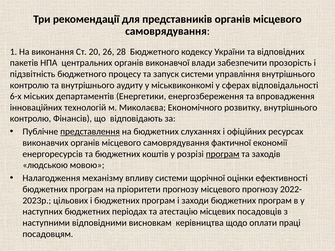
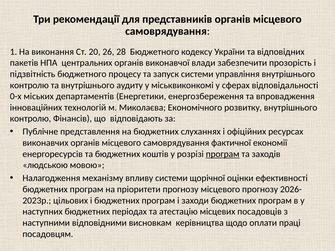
6-х: 6-х -> 0-х
представлення underline: present -> none
2022-: 2022- -> 2026-
